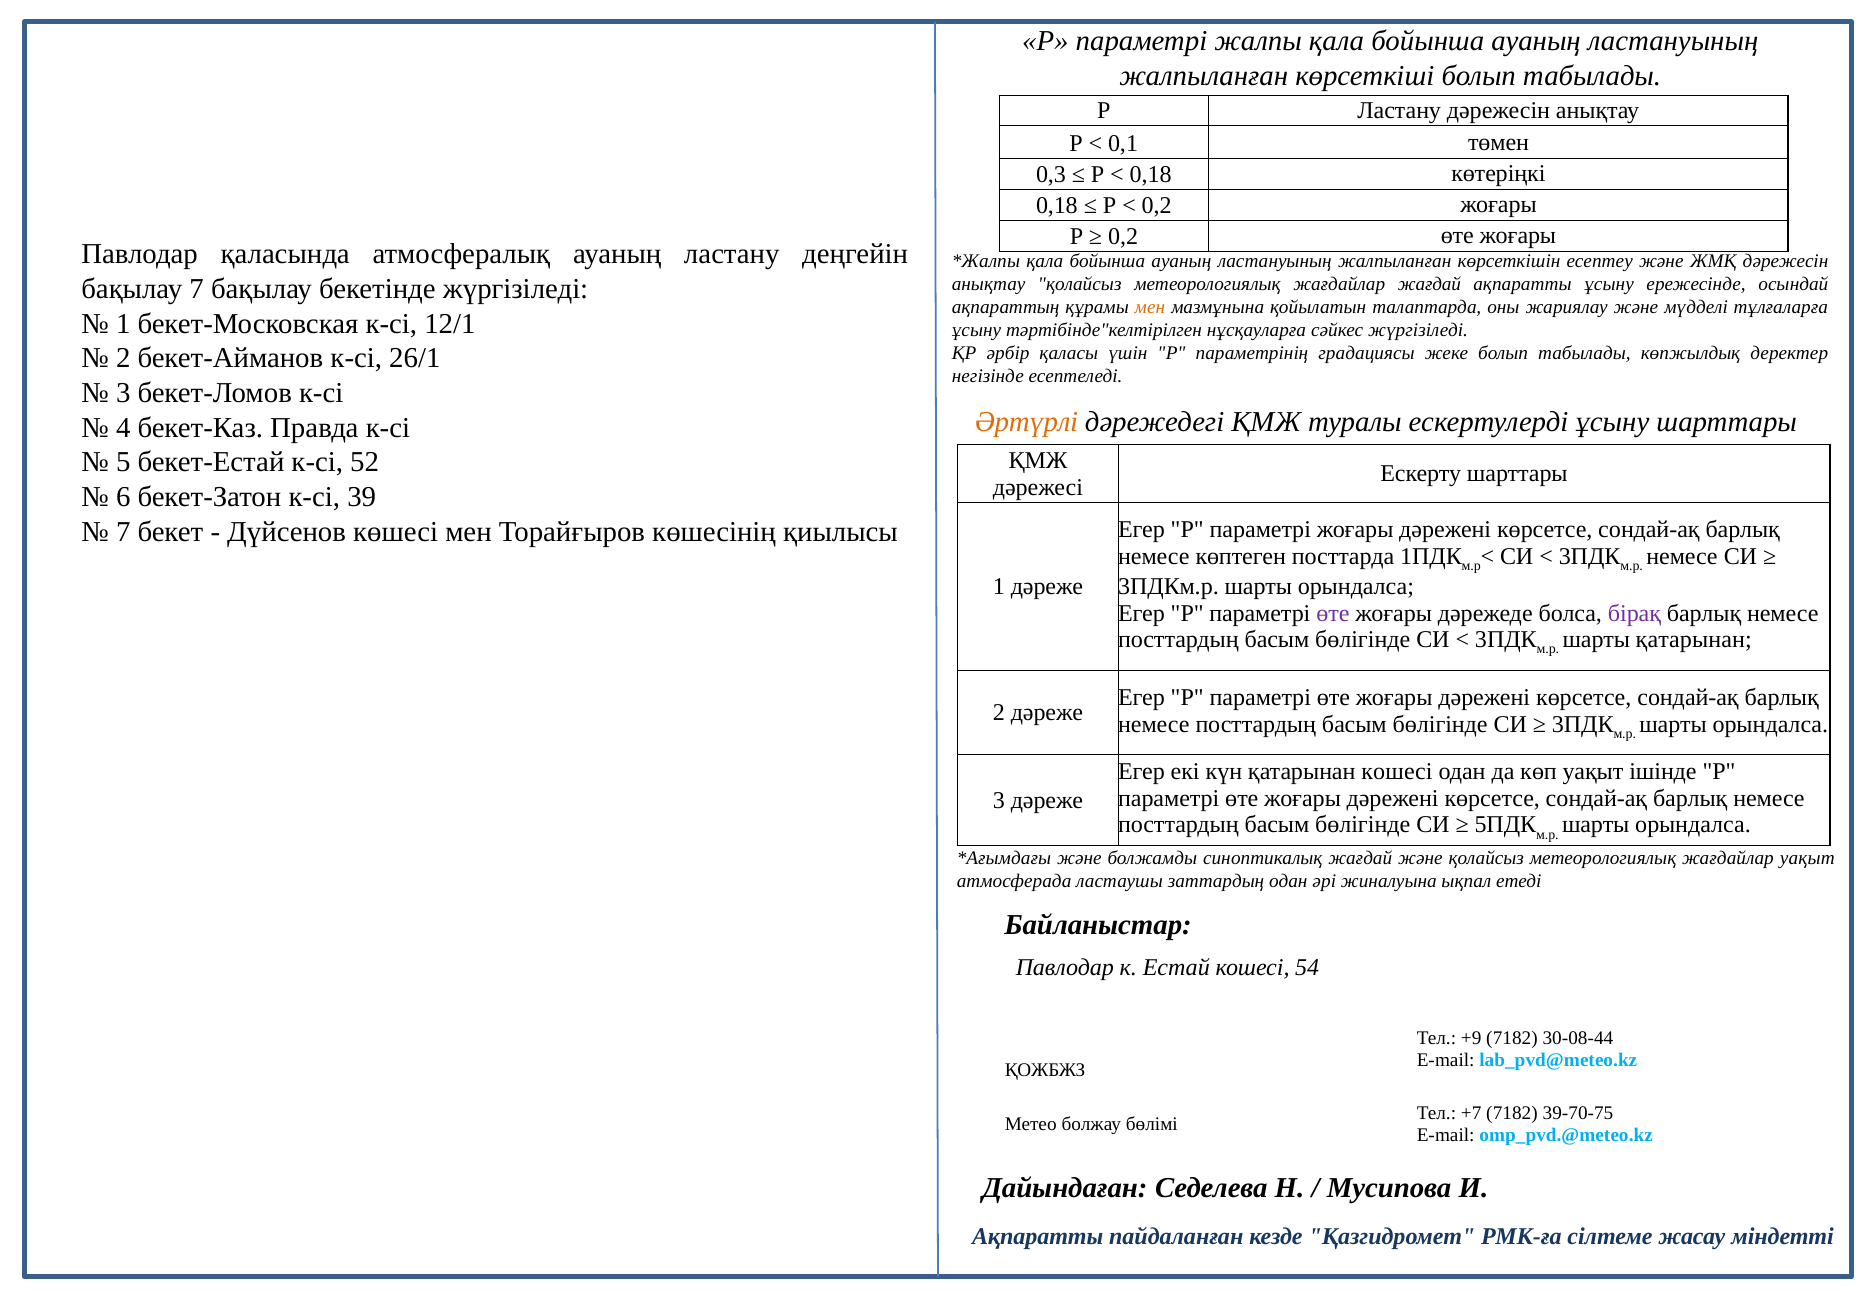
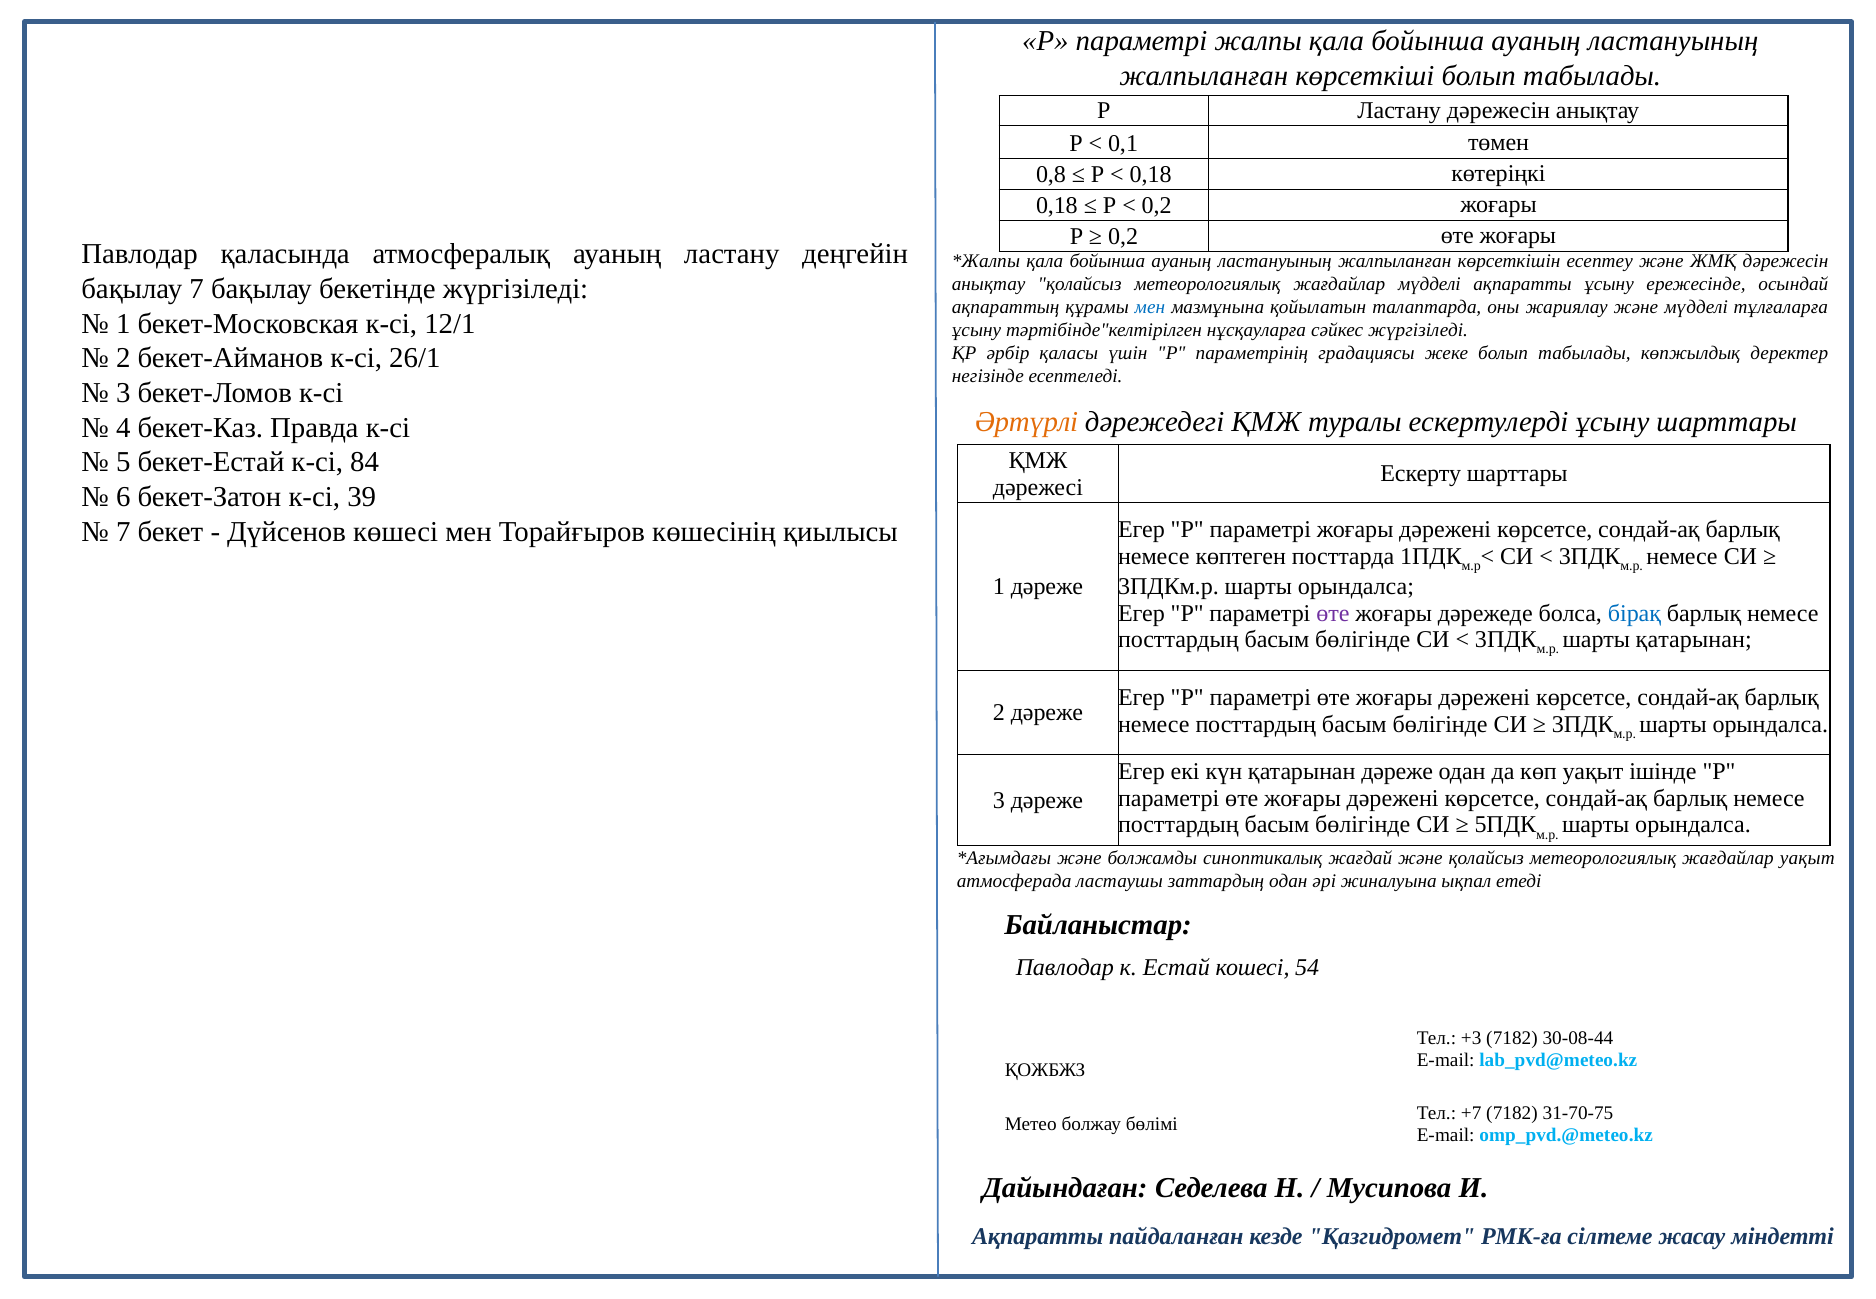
0,3: 0,3 -> 0,8
жағдайлар жағдай: жағдай -> мүдделі
мен at (1150, 307) colour: orange -> blue
52: 52 -> 84
бірақ colour: purple -> blue
қатарынан кошесi: кошесi -> дәреже
+9: +9 -> +3
39-70-75: 39-70-75 -> 31-70-75
